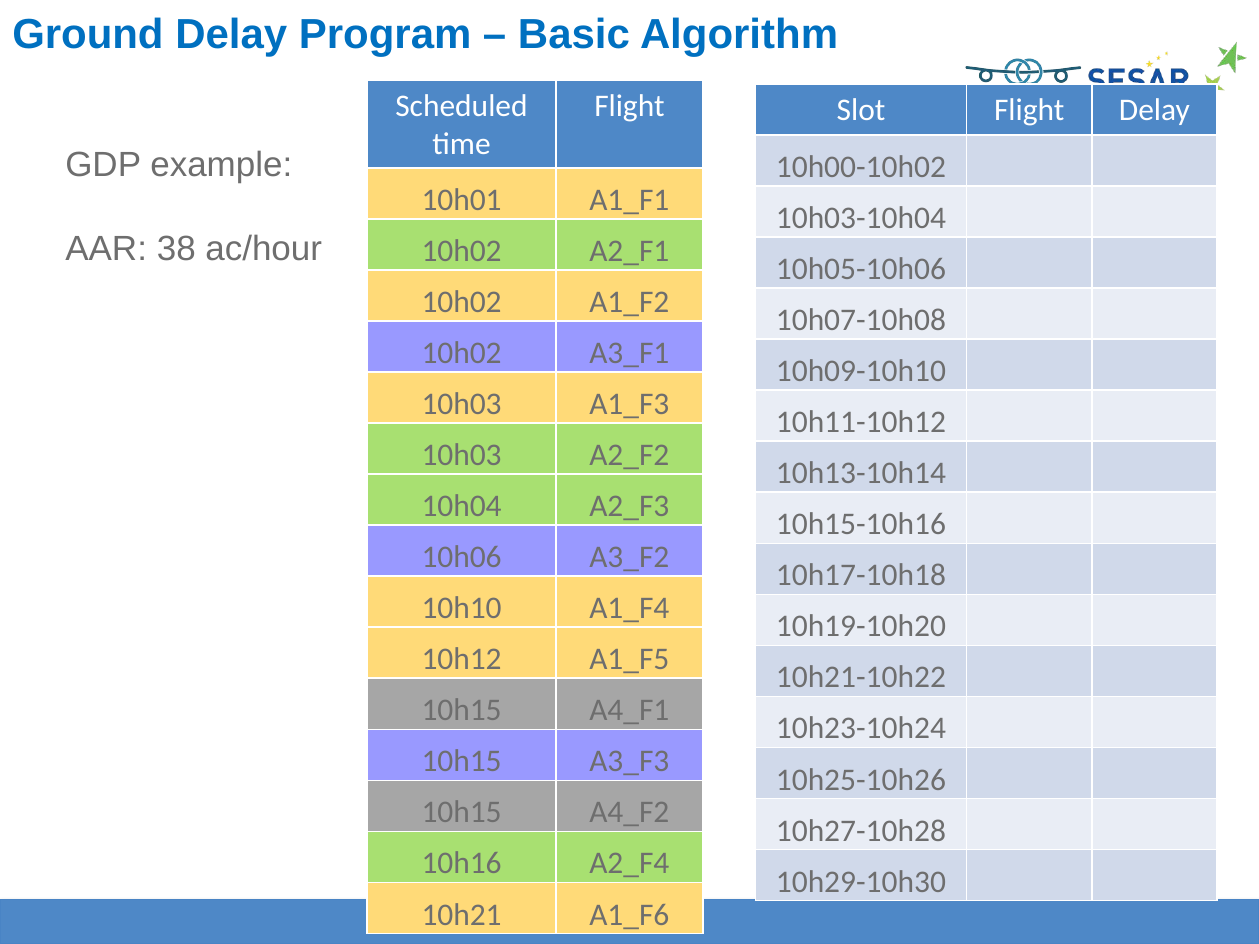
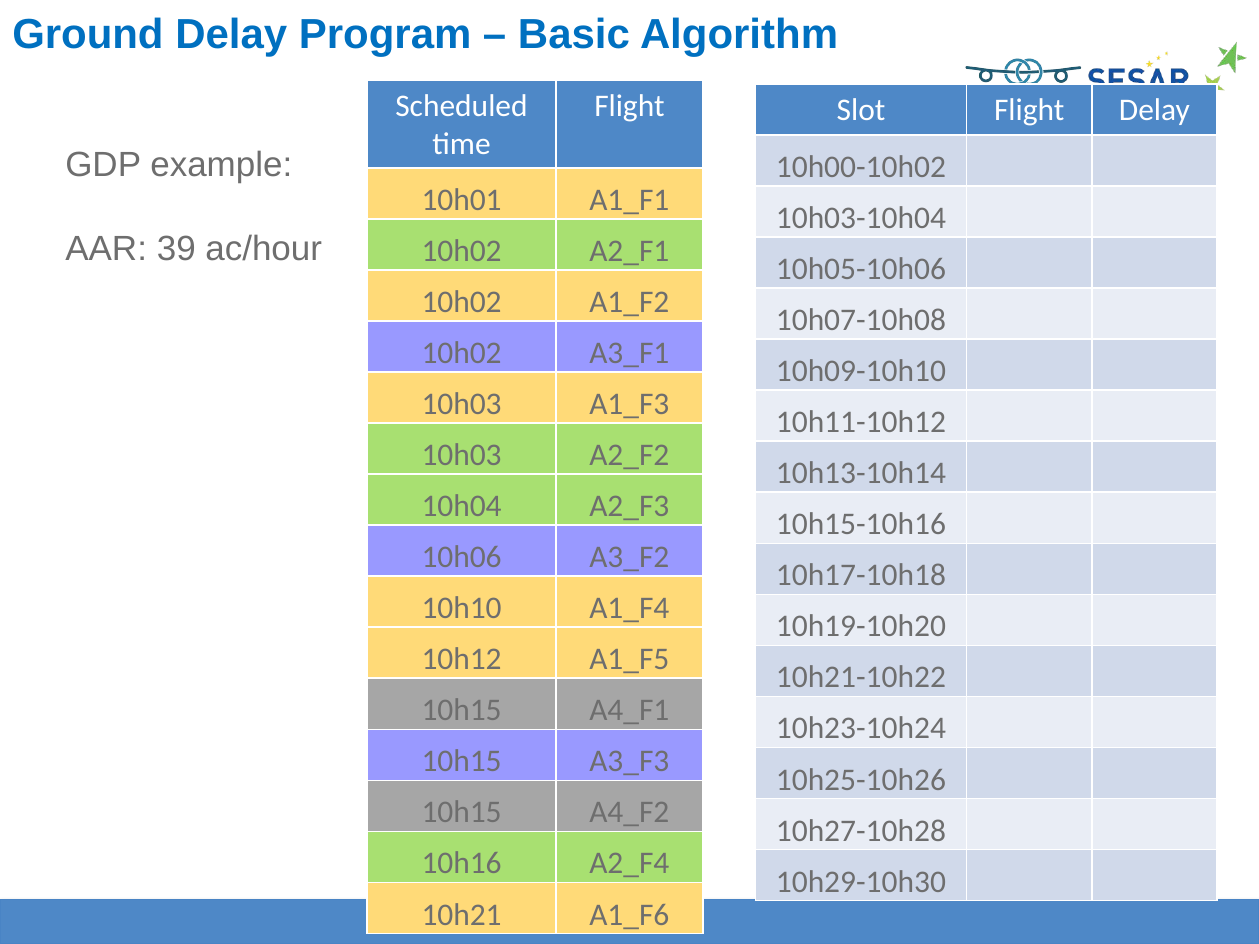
38: 38 -> 39
